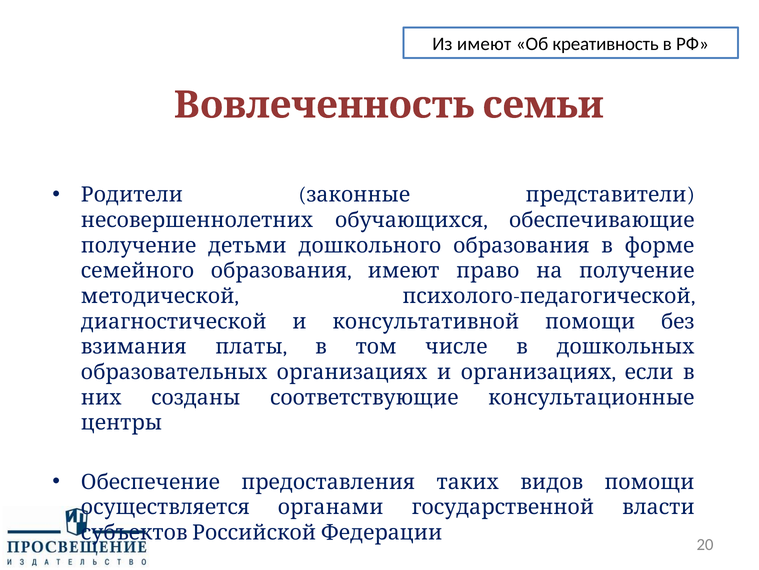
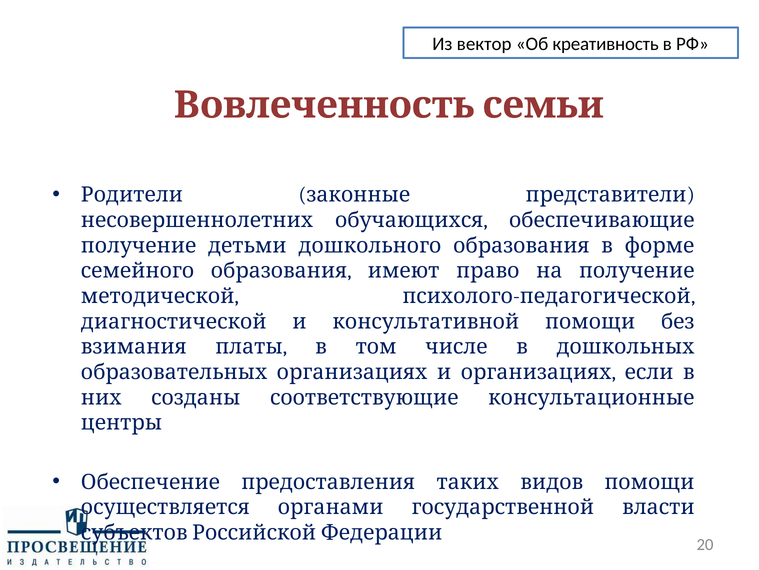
Из имеют: имеют -> вектор
